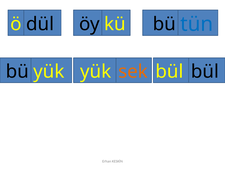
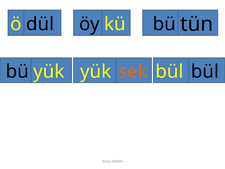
tün colour: blue -> black
